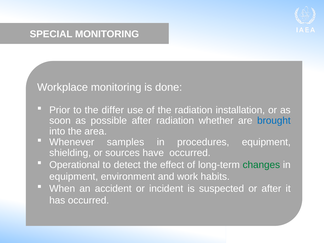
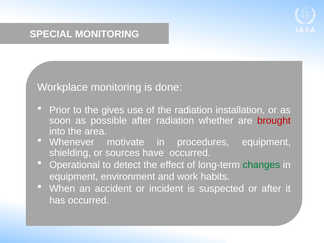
differ: differ -> gives
brought colour: blue -> red
samples: samples -> motivate
